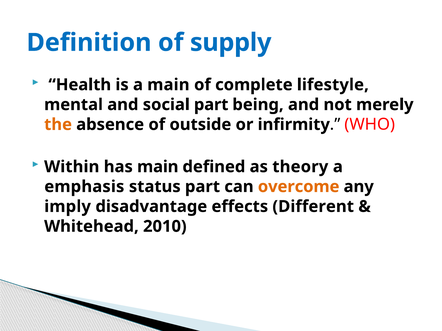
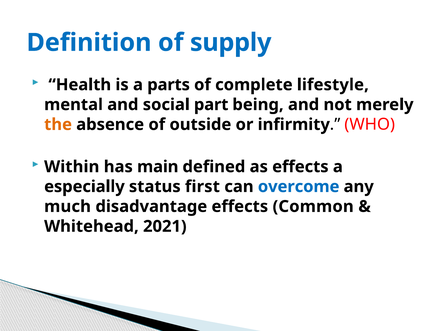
a main: main -> parts
as theory: theory -> effects
emphasis: emphasis -> especially
status part: part -> first
overcome colour: orange -> blue
imply: imply -> much
Different: Different -> Common
2010: 2010 -> 2021
